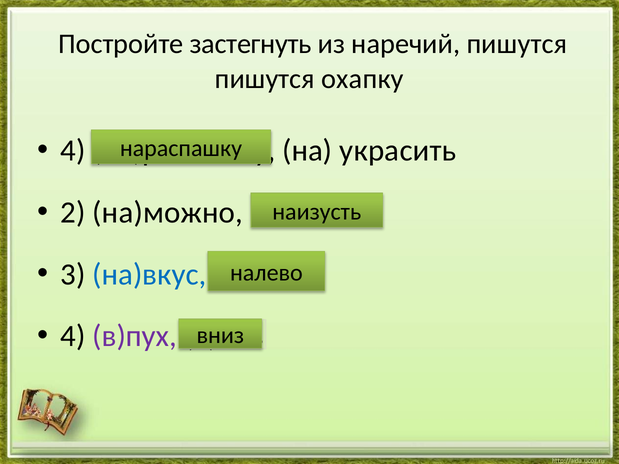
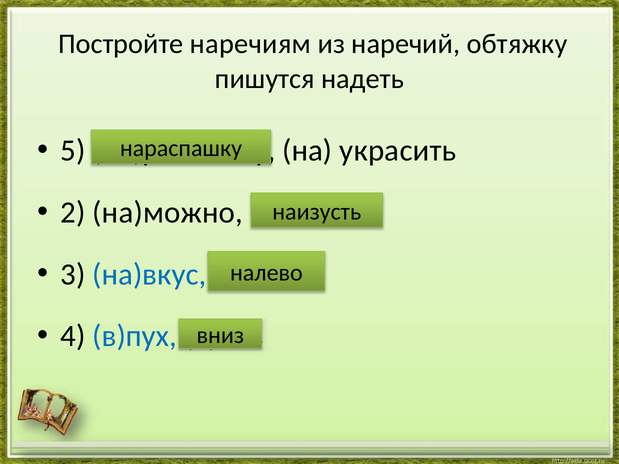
застегнуть: застегнуть -> наречиям
наречий пишутся: пишутся -> обтяжку
охапку: охапку -> надеть
4 at (73, 151): 4 -> 5
в)пух colour: purple -> blue
